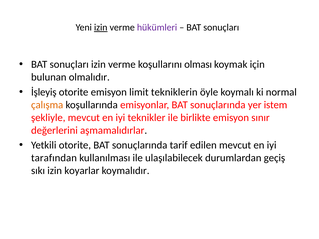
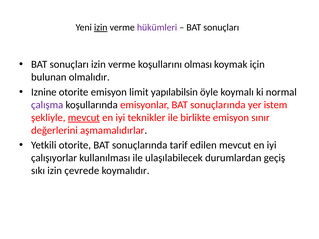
İşleyiş: İşleyiş -> Iznine
tekniklerin: tekniklerin -> yapılabilsin
çalışma colour: orange -> purple
mevcut at (84, 118) underline: none -> present
tarafından: tarafından -> çalışıyorlar
koyarlar: koyarlar -> çevrede
